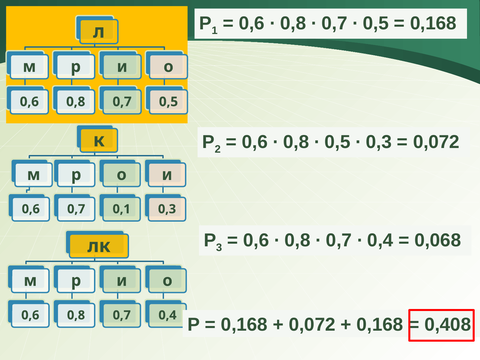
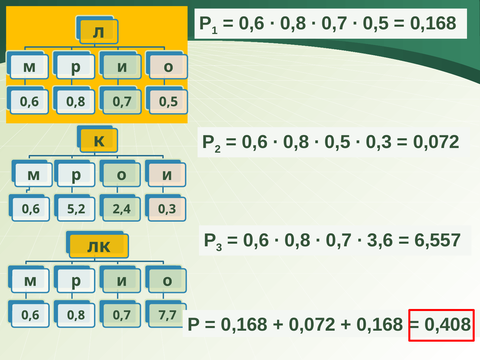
0,7 at (76, 209): 0,7 -> 5,2
0,1: 0,1 -> 2,4
0,4 at (380, 240): 0,4 -> 3,6
0,068: 0,068 -> 6,557
0,4 at (167, 315): 0,4 -> 7,7
